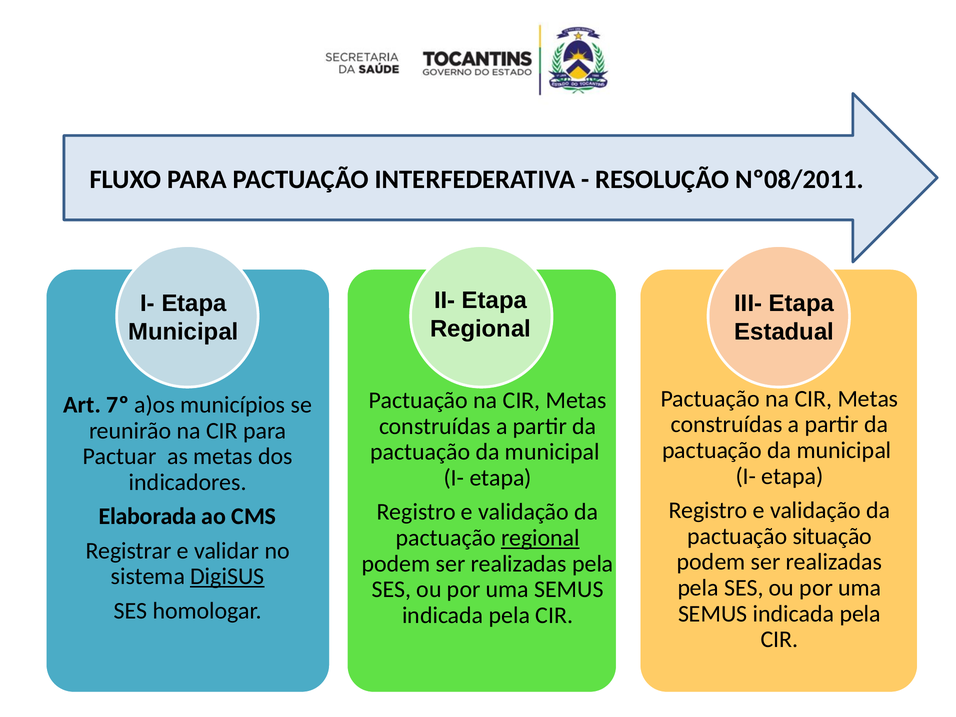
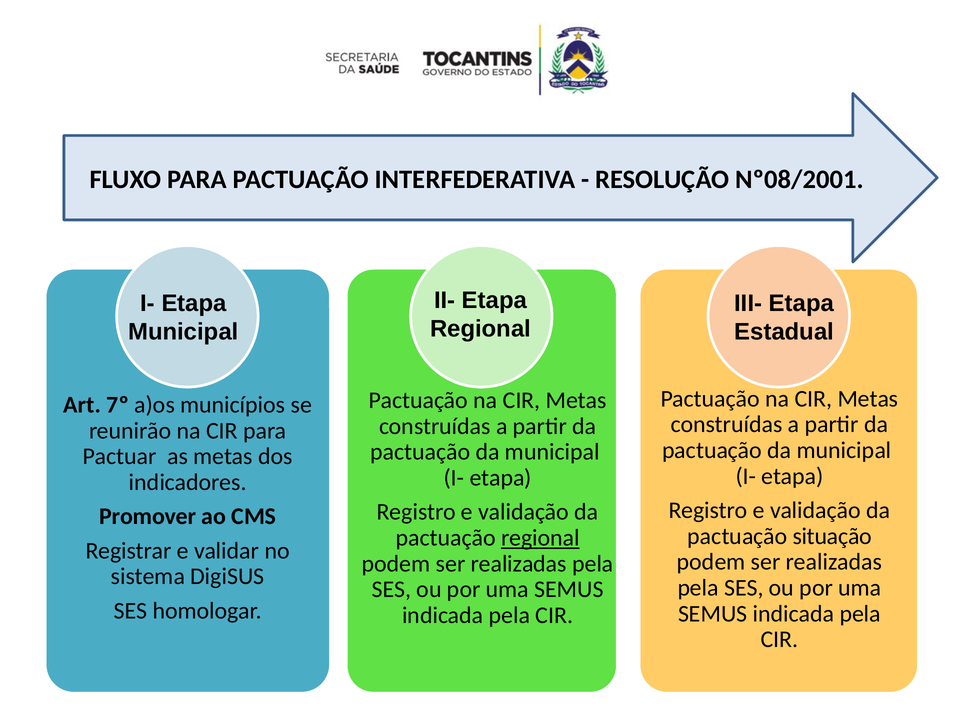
Nº08/2011: Nº08/2011 -> Nº08/2001
Elaborada: Elaborada -> Promover
DigiSUS underline: present -> none
